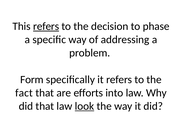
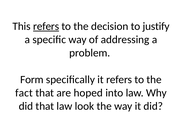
phase: phase -> justify
efforts: efforts -> hoped
look underline: present -> none
